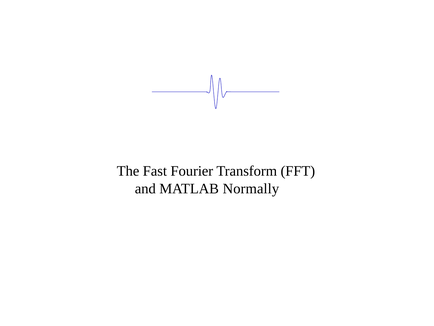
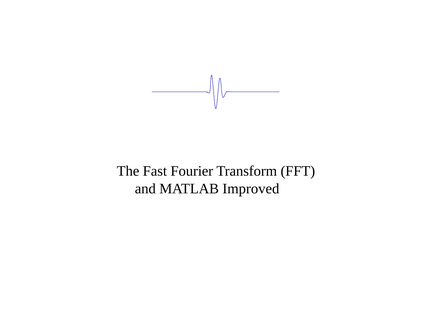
Normally: Normally -> Improved
